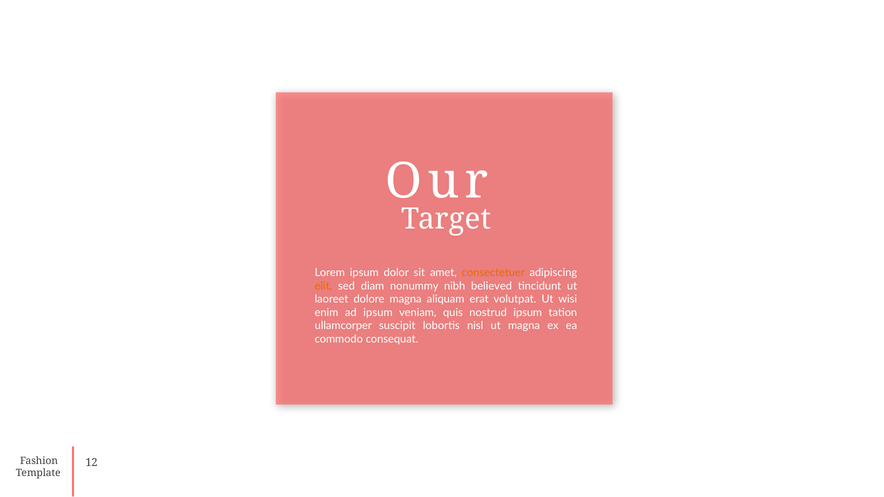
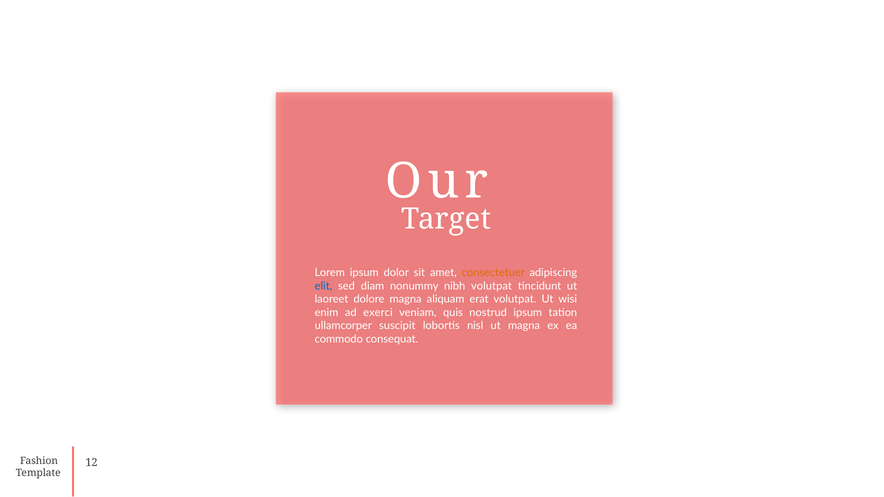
elit colour: orange -> blue
nibh believed: believed -> volutpat
ad ipsum: ipsum -> exerci
